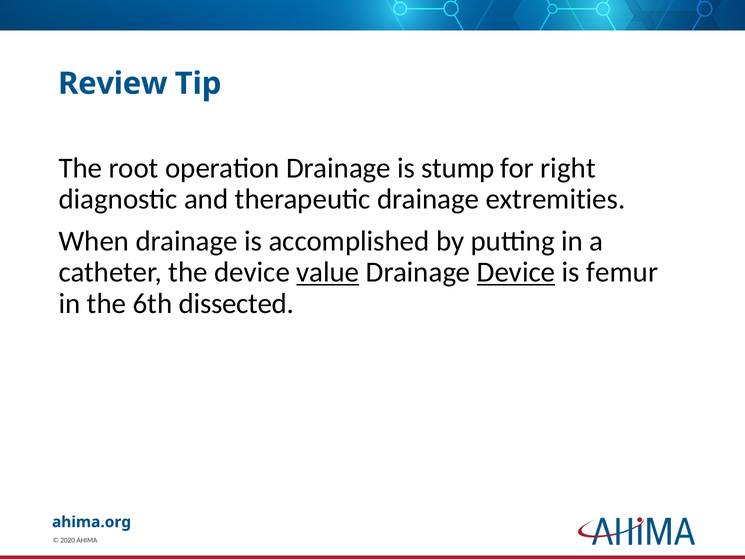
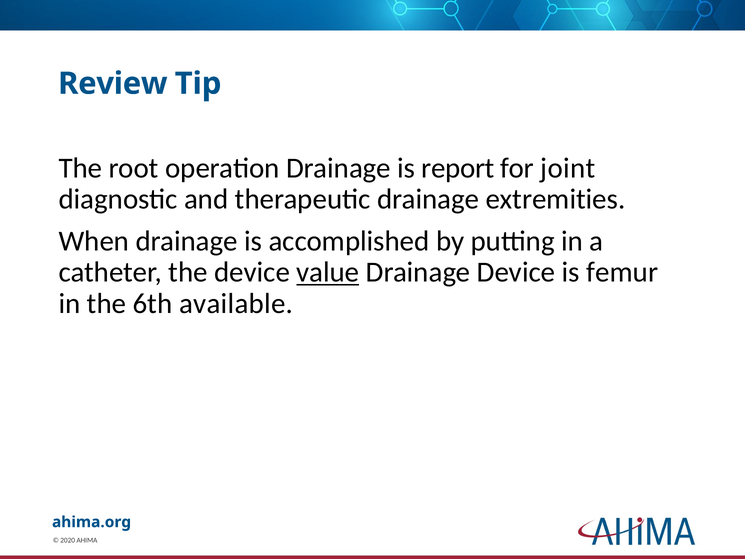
stump: stump -> report
right: right -> joint
Device at (516, 272) underline: present -> none
dissected: dissected -> available
